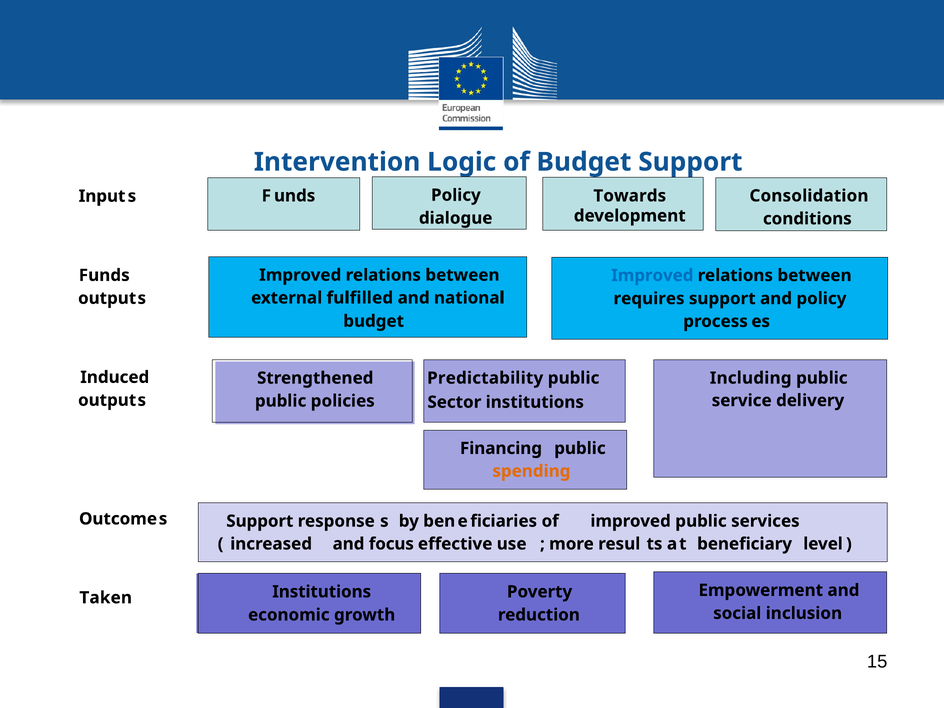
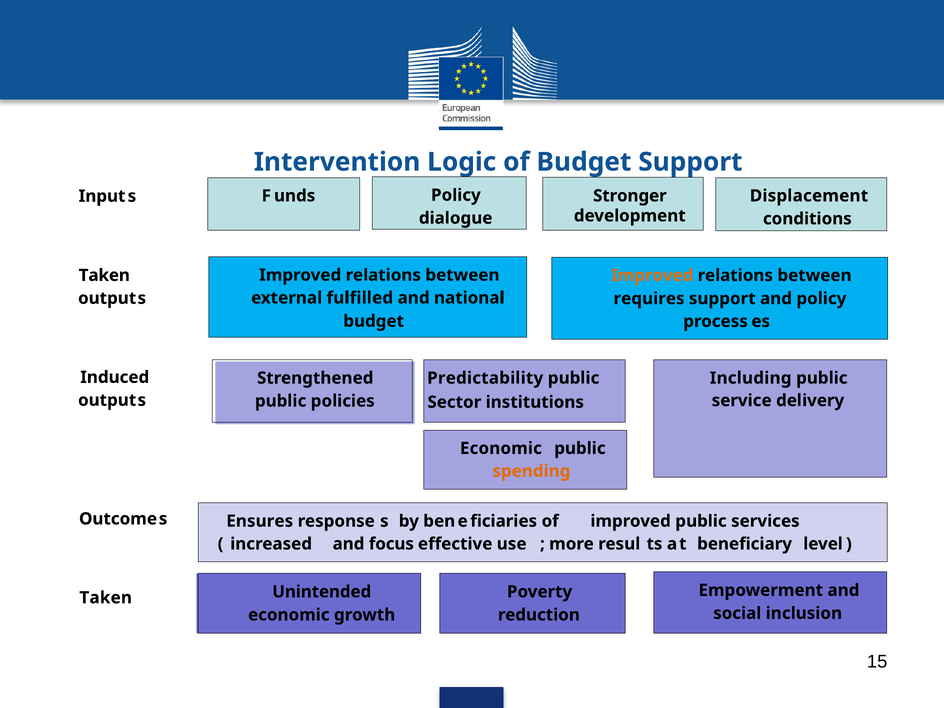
Towards: Towards -> Stronger
Consolidation: Consolidation -> Displacement
Funds at (104, 275): Funds -> Taken
Improved at (652, 275) colour: blue -> orange
Financing at (501, 448): Financing -> Economic
Support at (260, 521): Support -> Ensures
Institutions at (322, 592): Institutions -> Unintended
